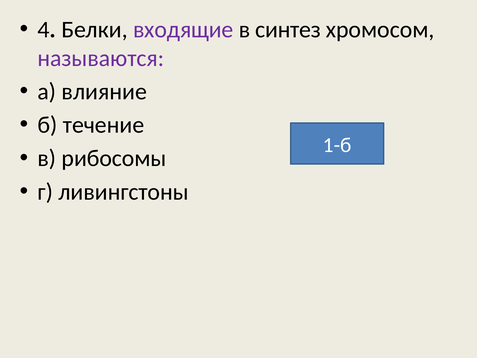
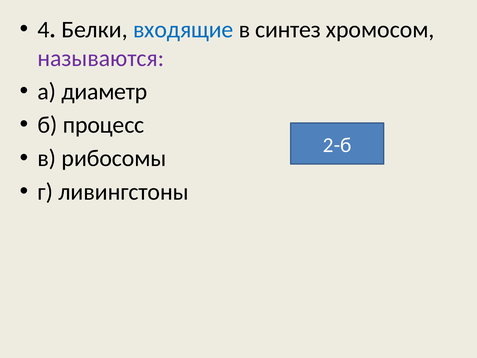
входящие colour: purple -> blue
влияние: влияние -> диаметр
течение: течение -> процесс
1-б: 1-б -> 2-б
